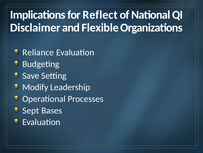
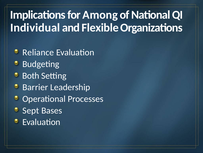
Reflect: Reflect -> Among
Disclaimer: Disclaimer -> Individual
Save: Save -> Both
Modify: Modify -> Barrier
